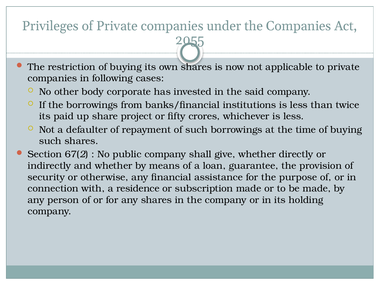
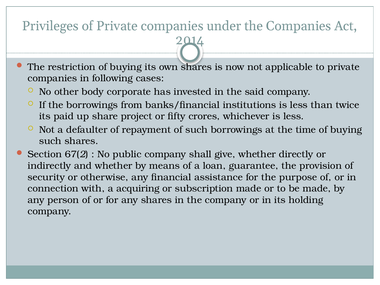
2055: 2055 -> 2014
residence: residence -> acquiring
